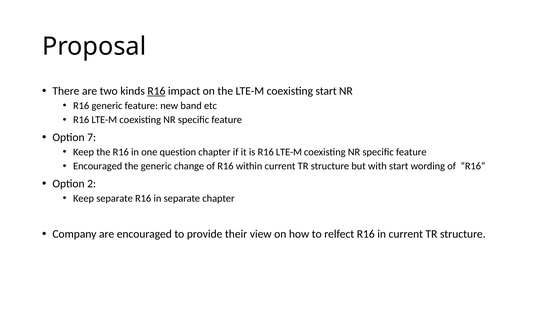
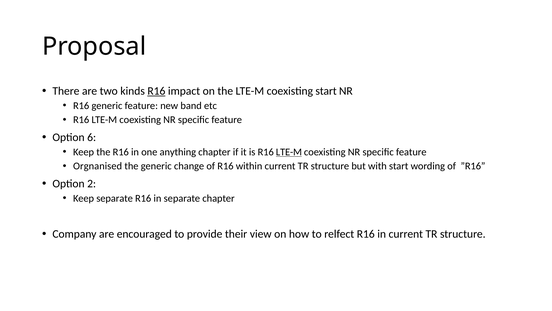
7: 7 -> 6
question: question -> anything
LTE-M at (289, 152) underline: none -> present
Encouraged at (98, 166): Encouraged -> Orgnanised
